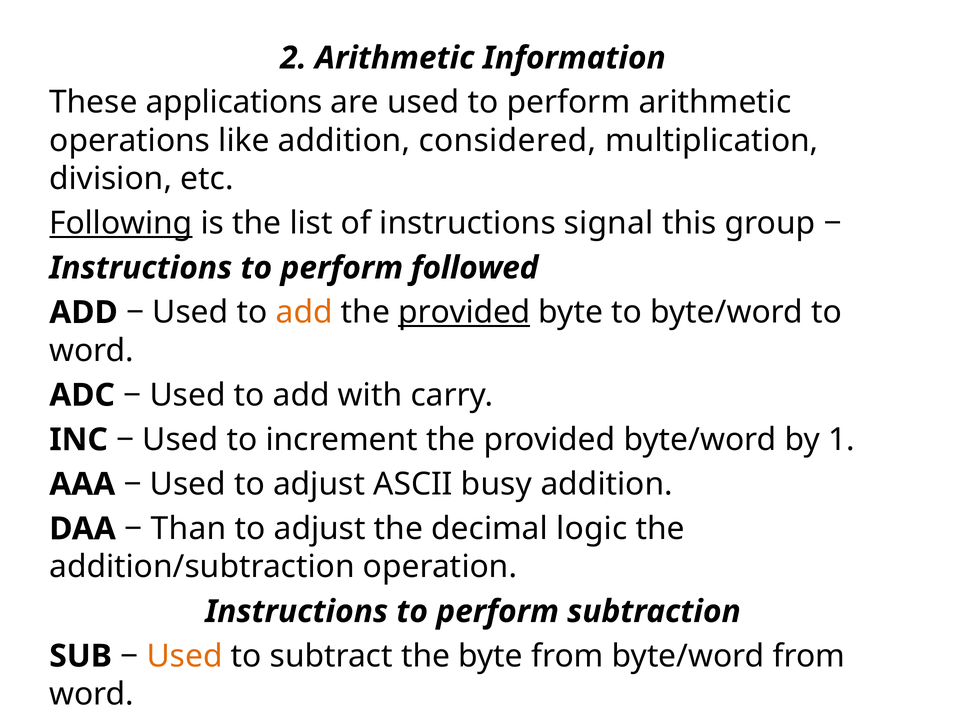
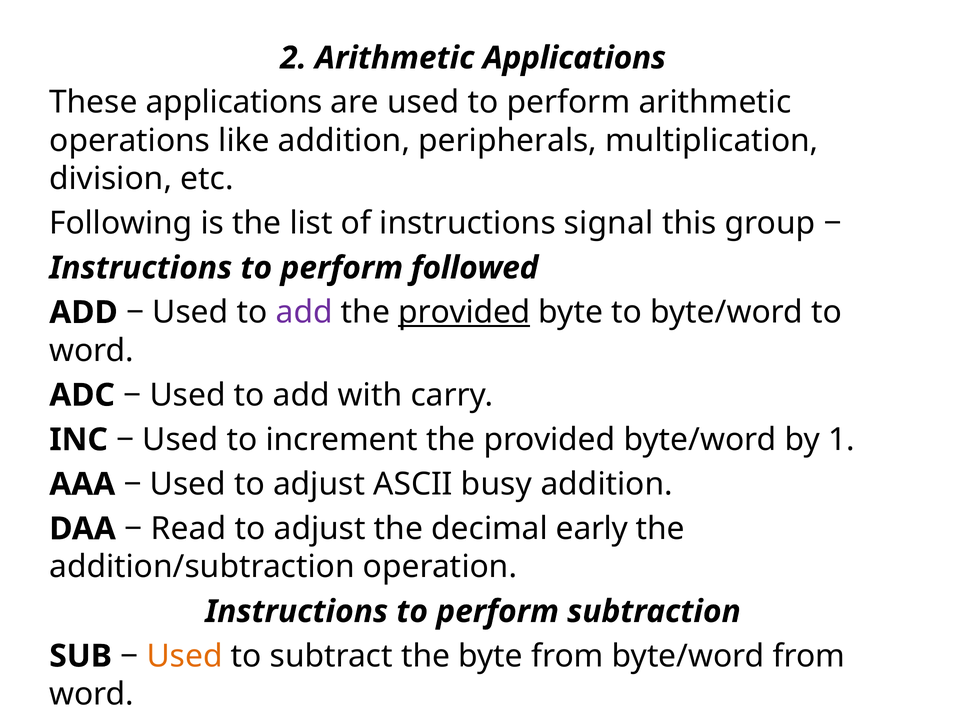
Arithmetic Information: Information -> Applications
considered: considered -> peripherals
Following underline: present -> none
add at (304, 312) colour: orange -> purple
Than: Than -> Read
logic: logic -> early
